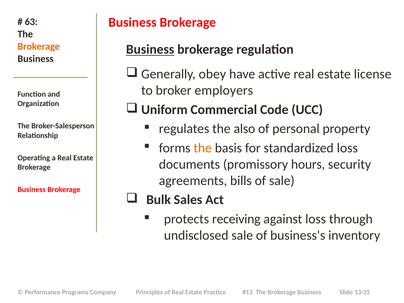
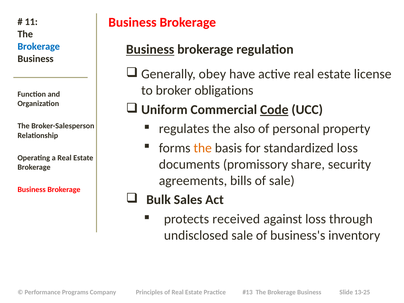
63: 63 -> 11
Brokerage at (39, 46) colour: orange -> blue
employers: employers -> obligations
Code underline: none -> present
hours: hours -> share
receiving: receiving -> received
